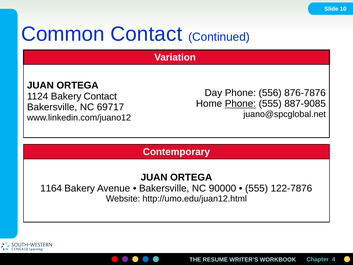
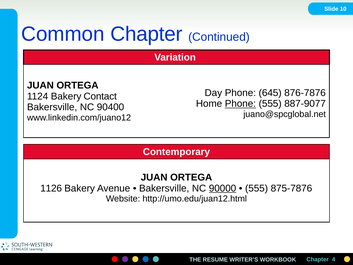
Common Contact: Contact -> Chapter
556: 556 -> 645
887-9085: 887-9085 -> 887-9077
69717: 69717 -> 90400
1164: 1164 -> 1126
90000 underline: none -> present
122-7876: 122-7876 -> 875-7876
